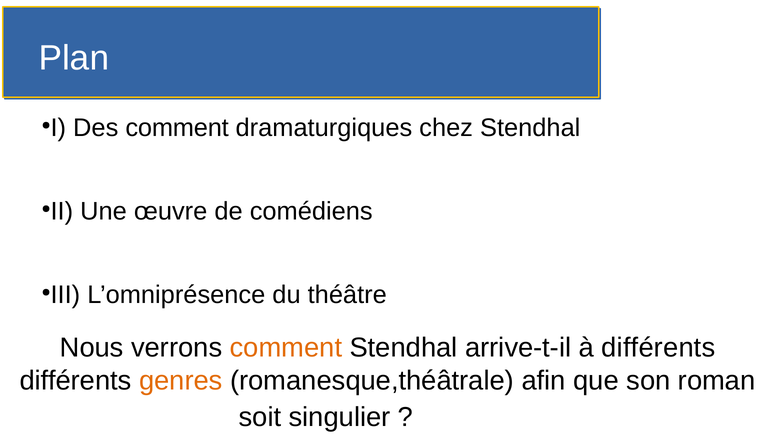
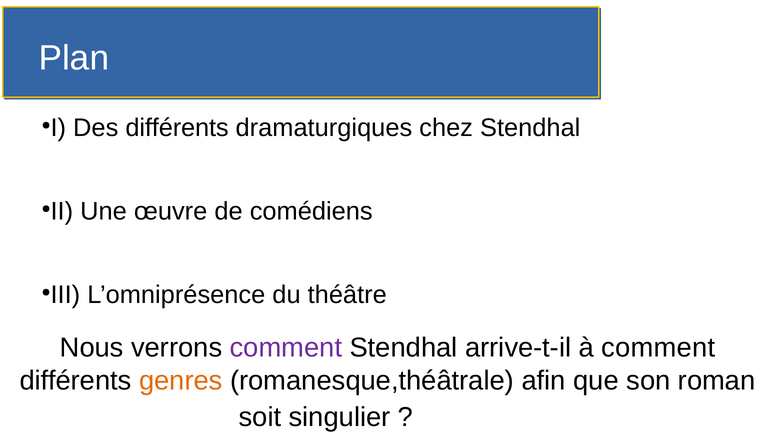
Des comment: comment -> différents
comment at (286, 347) colour: orange -> purple
à différents: différents -> comment
